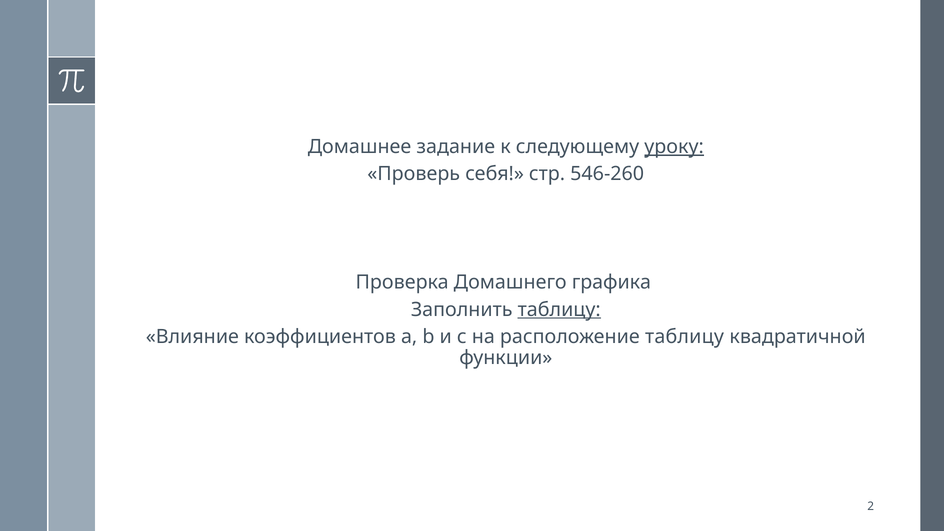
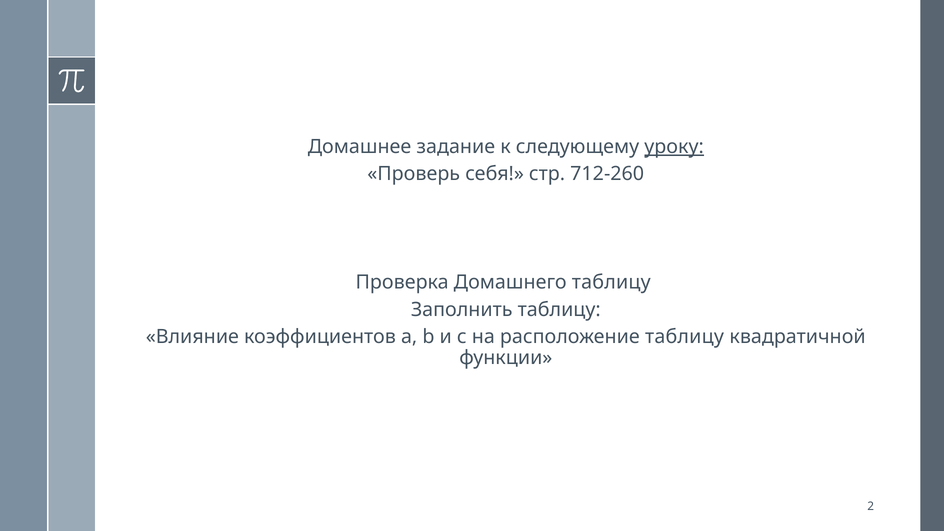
546-260: 546-260 -> 712-260
Домашнего графика: графика -> таблицу
таблицу at (559, 310) underline: present -> none
